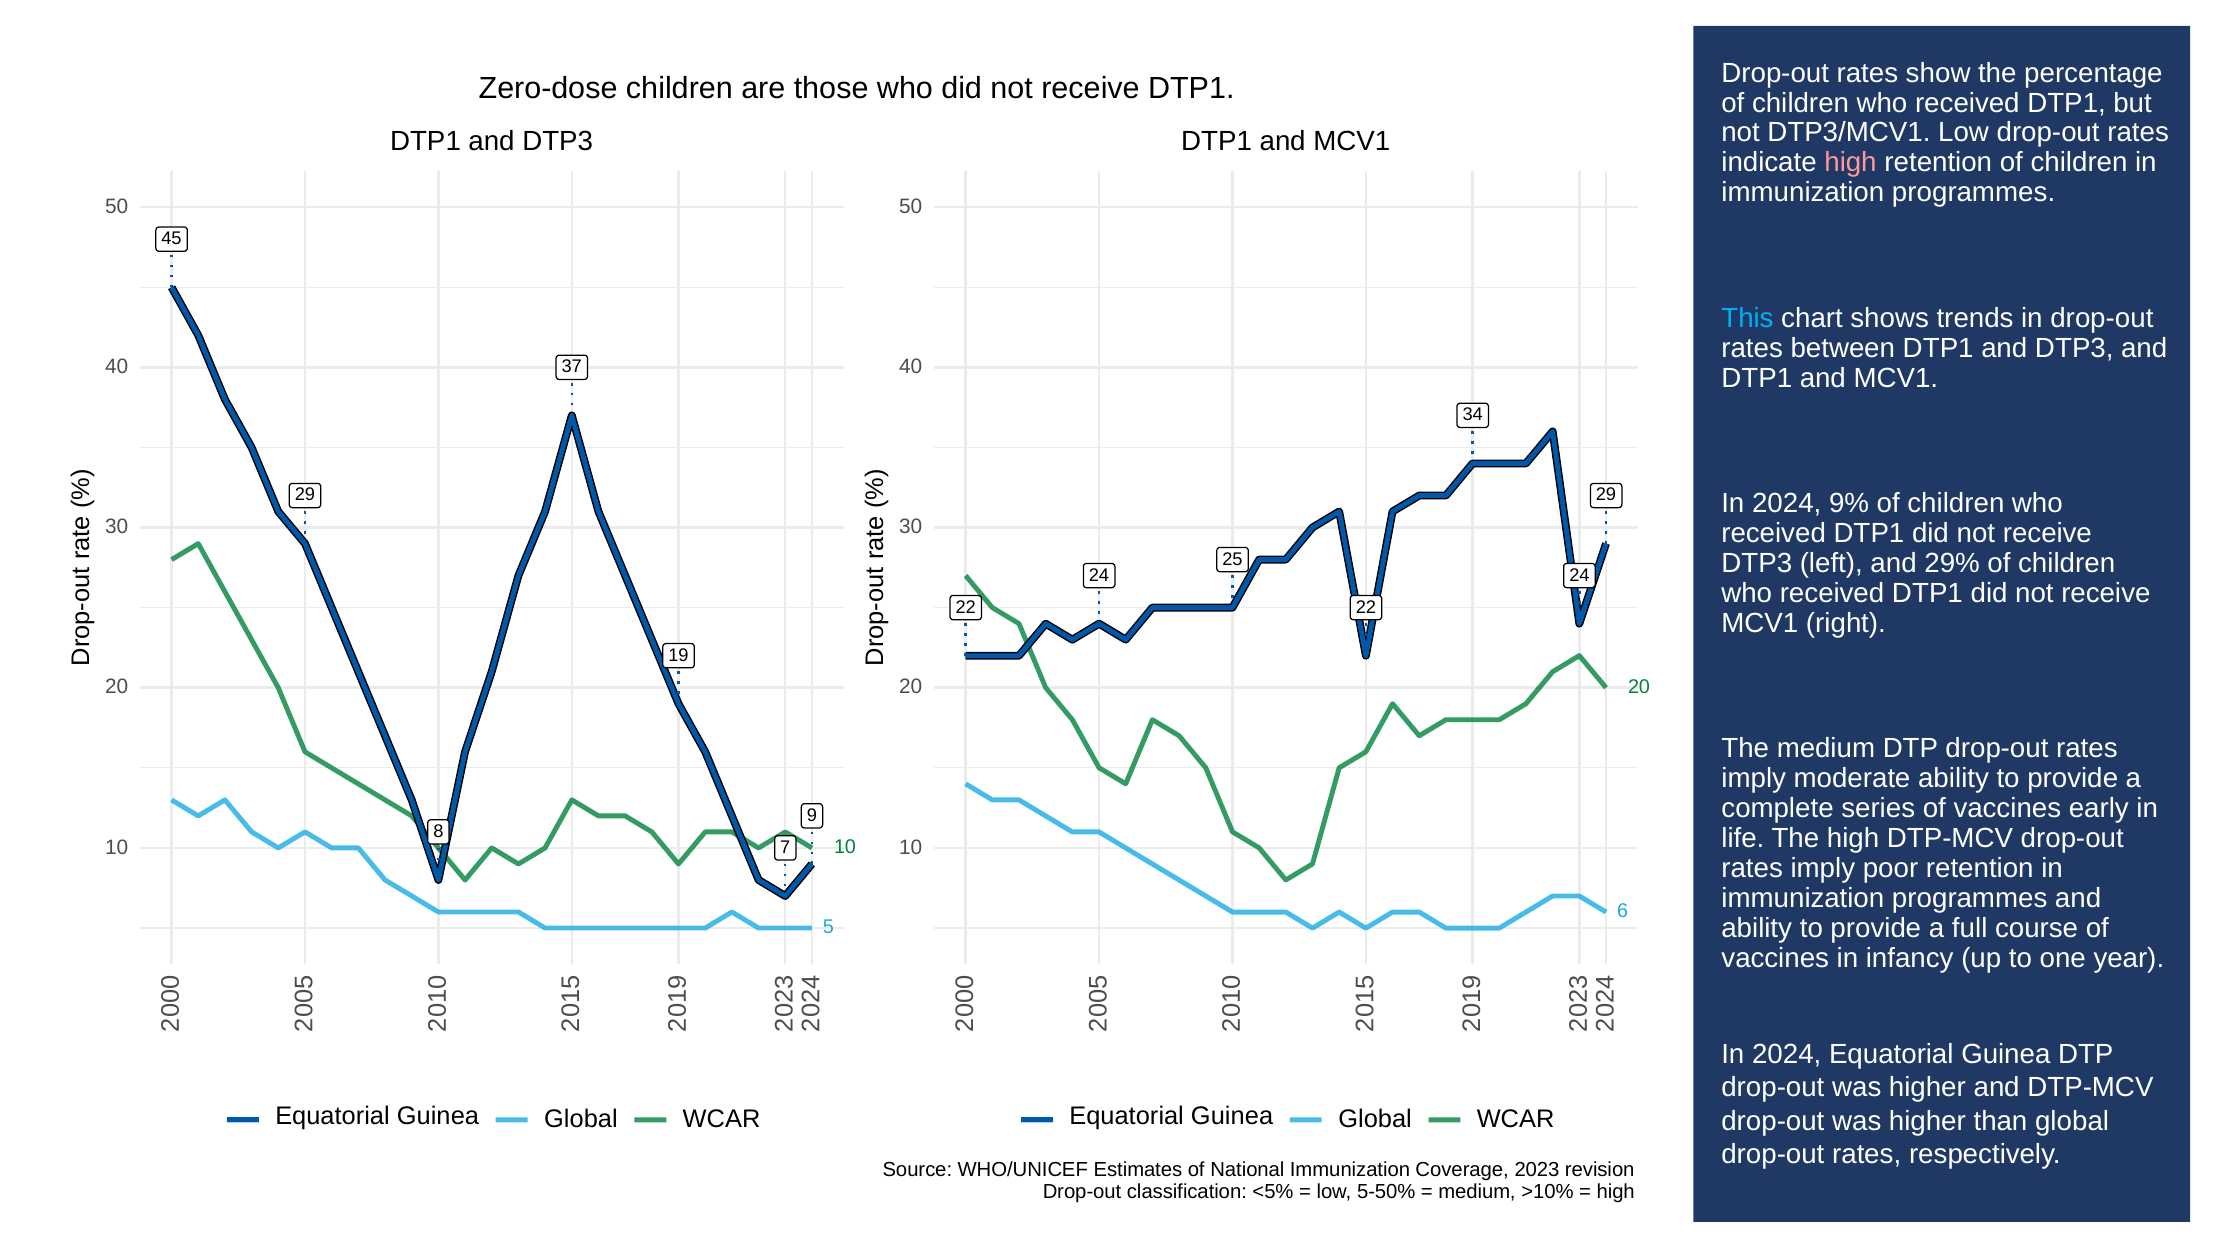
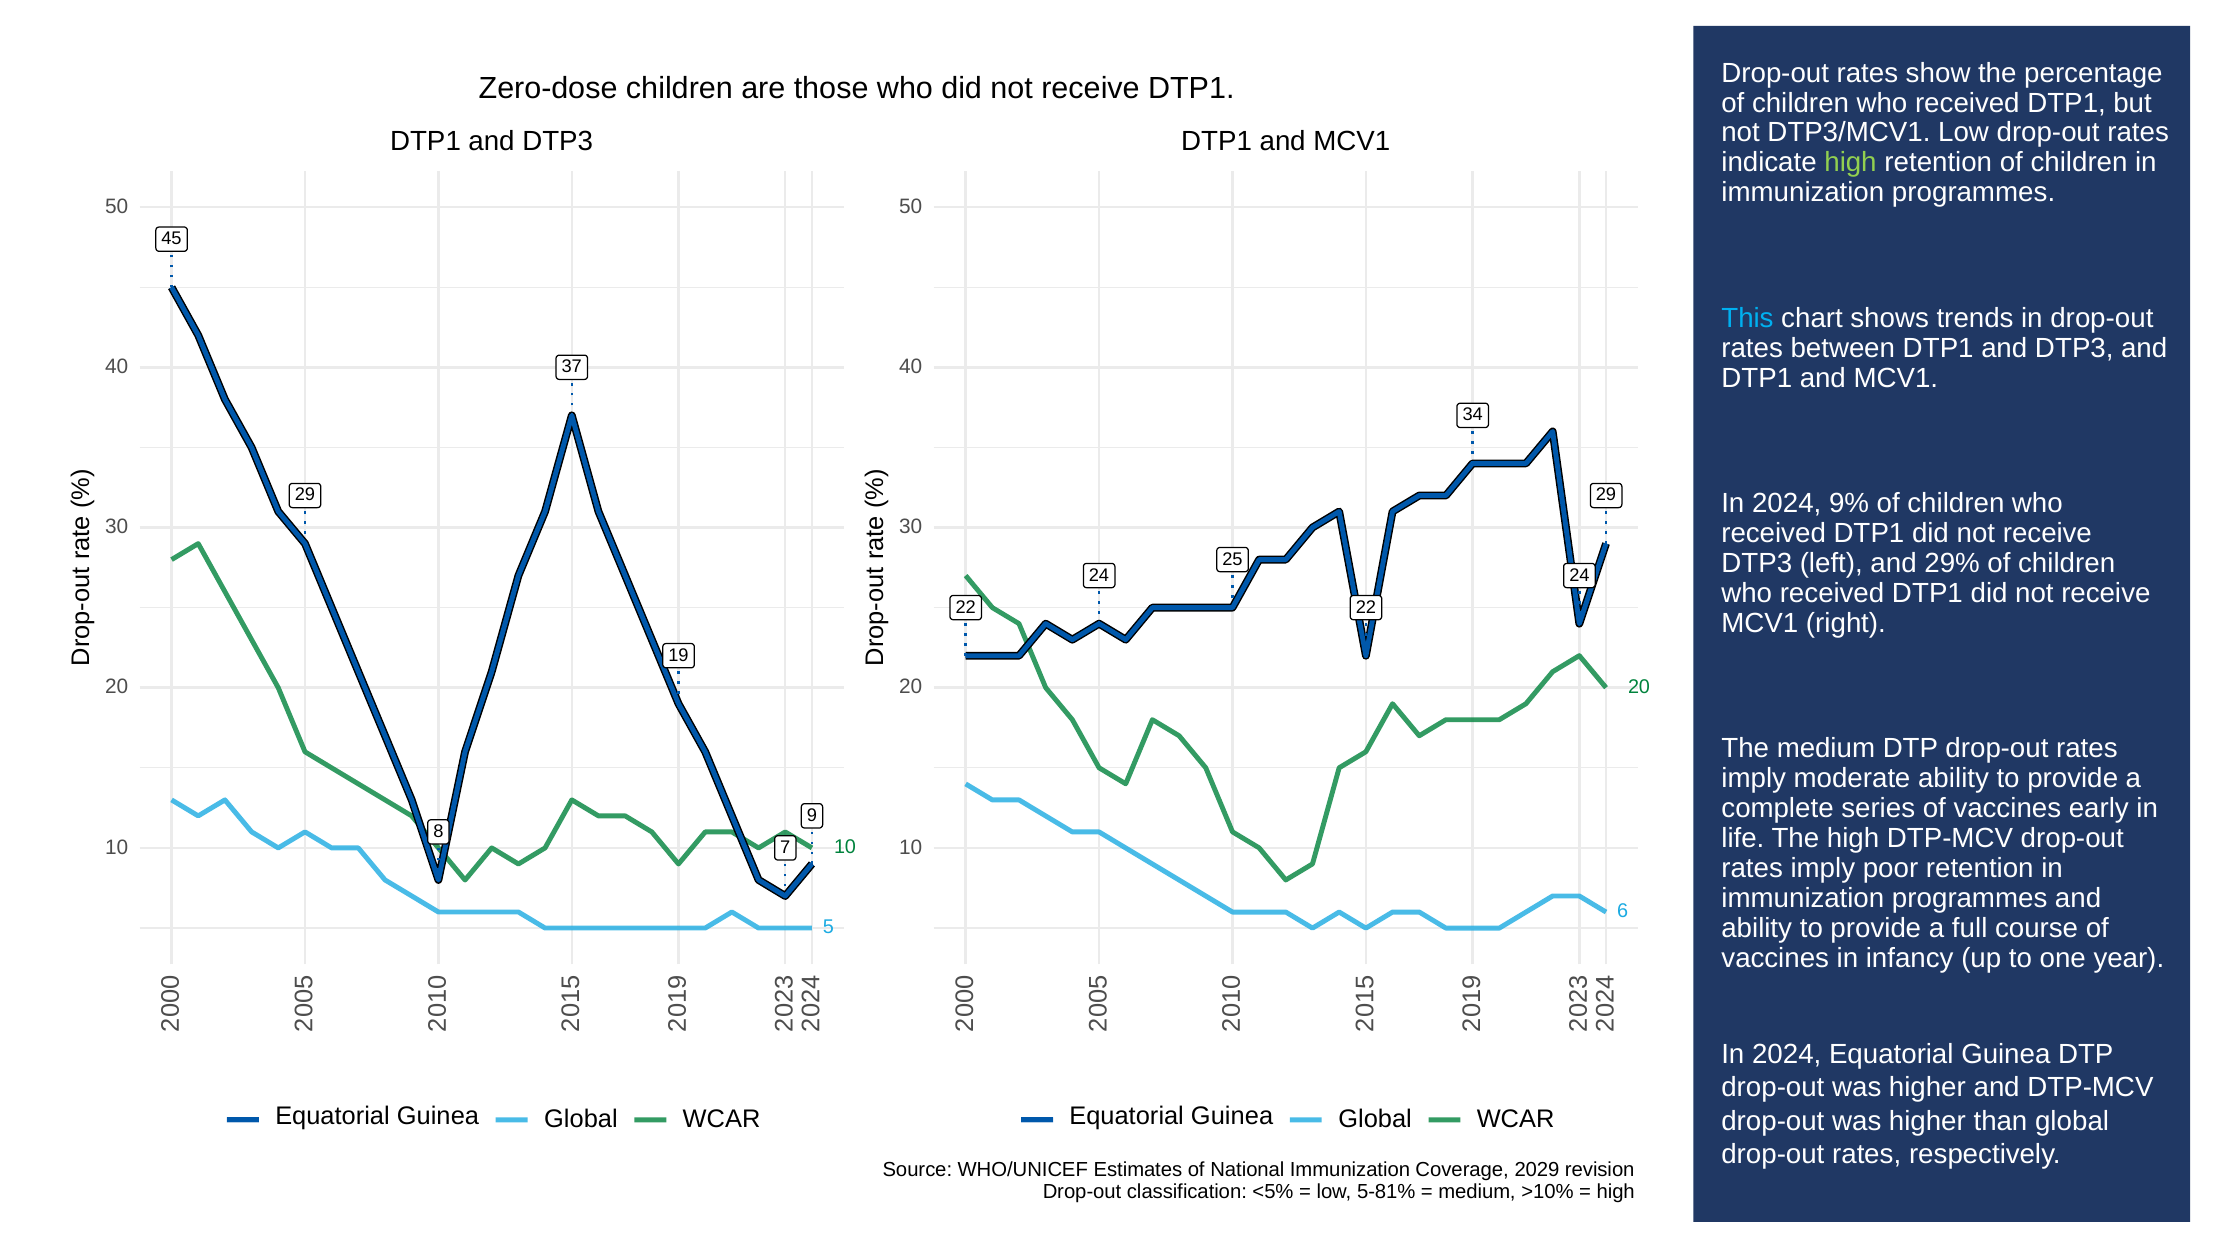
high at (1851, 163) colour: pink -> light green
2023: 2023 -> 2029
5-50%: 5-50% -> 5-81%
